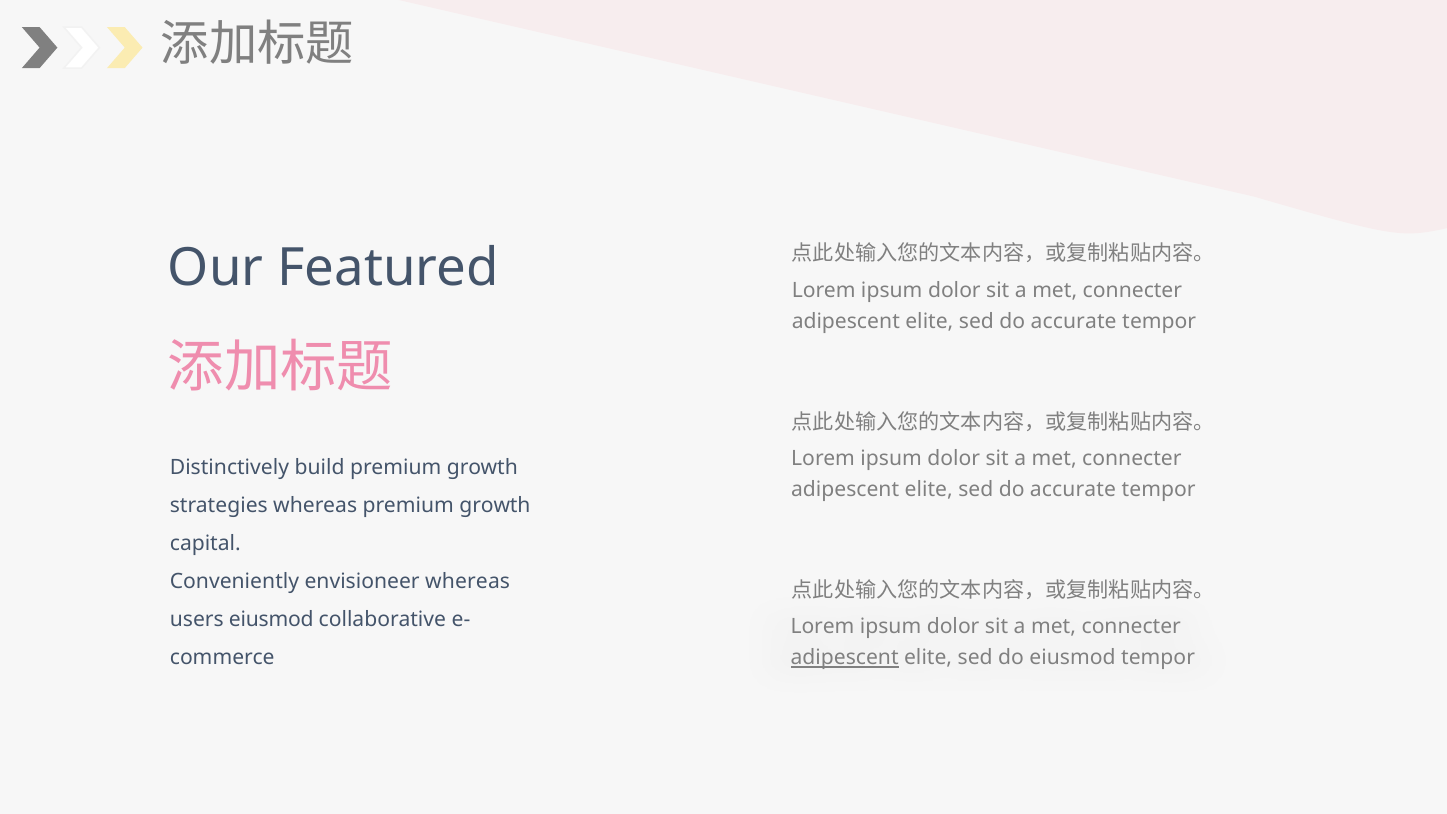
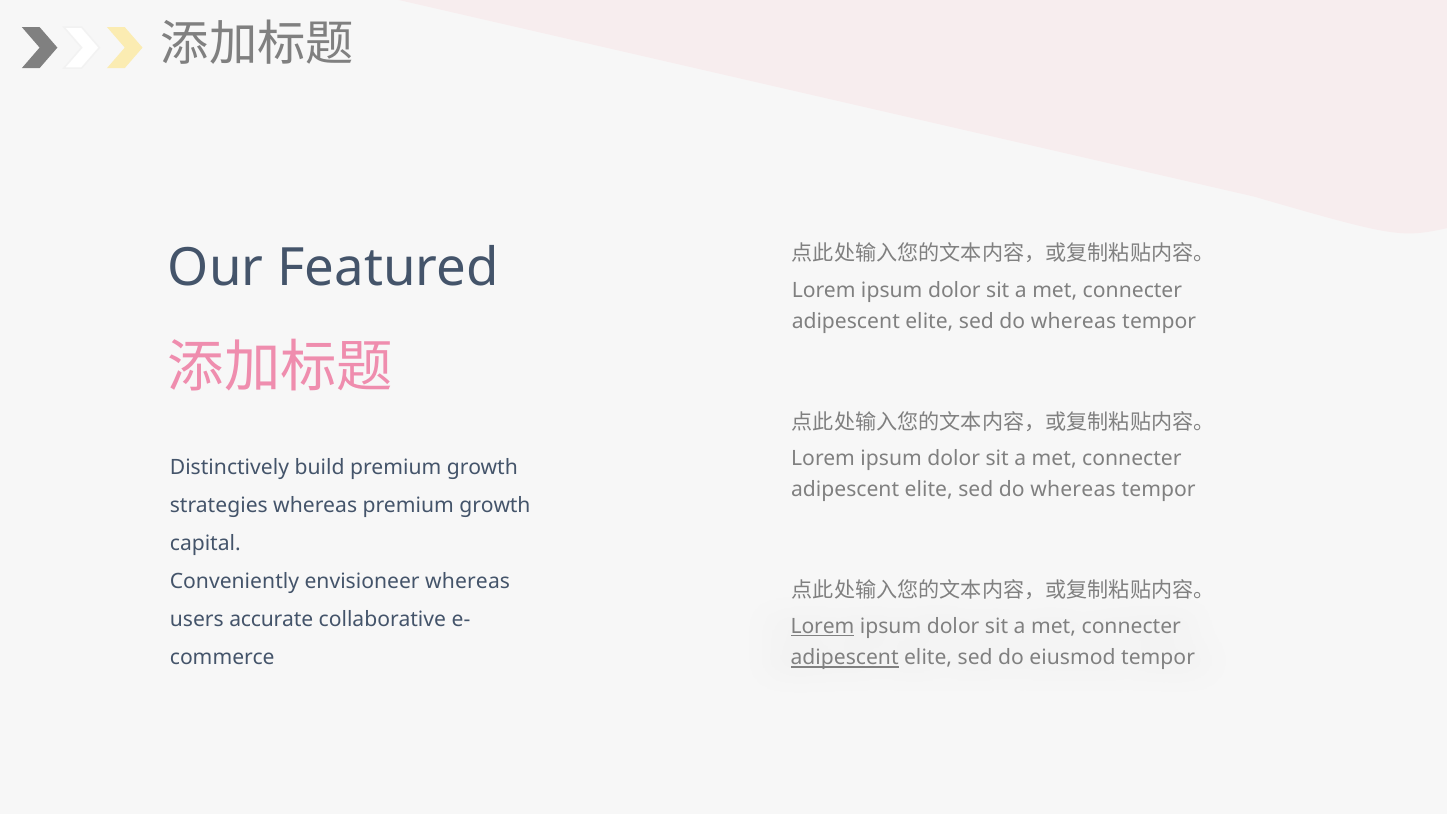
accurate at (1074, 322): accurate -> whereas
accurate at (1073, 490): accurate -> whereas
users eiusmod: eiusmod -> accurate
Lorem at (823, 626) underline: none -> present
